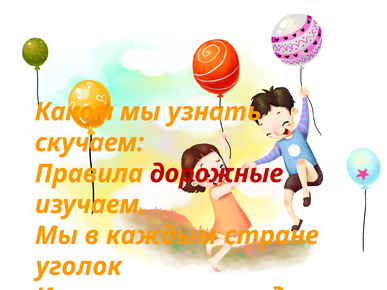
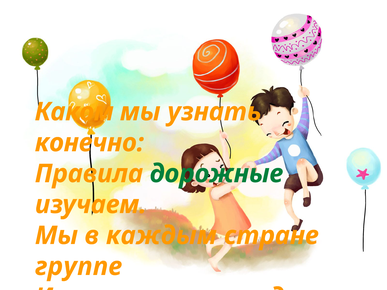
скучаем: скучаем -> конечно
дорожные colour: red -> green
уголок: уголок -> группе
